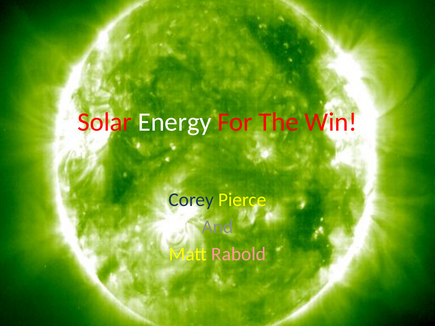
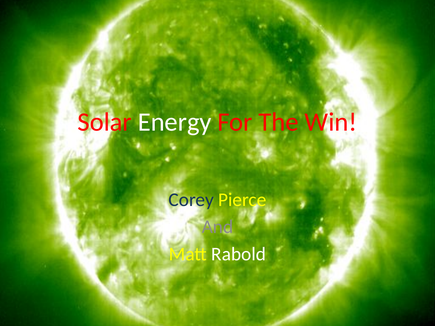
Rabold colour: pink -> white
